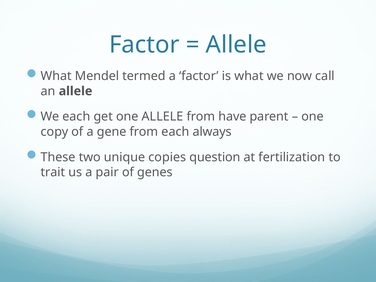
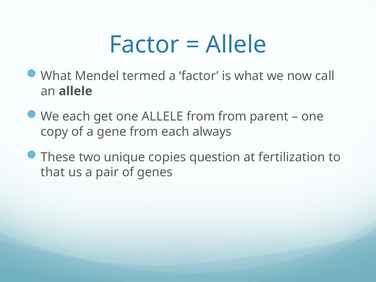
from have: have -> from
trait: trait -> that
